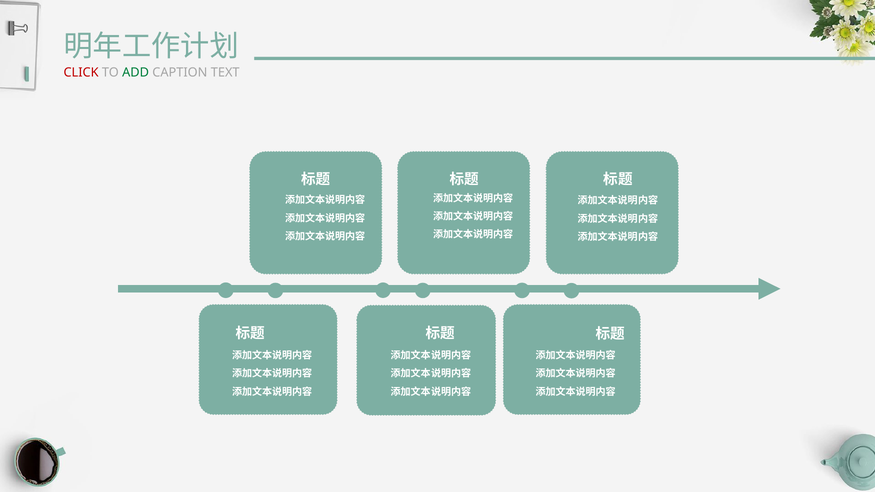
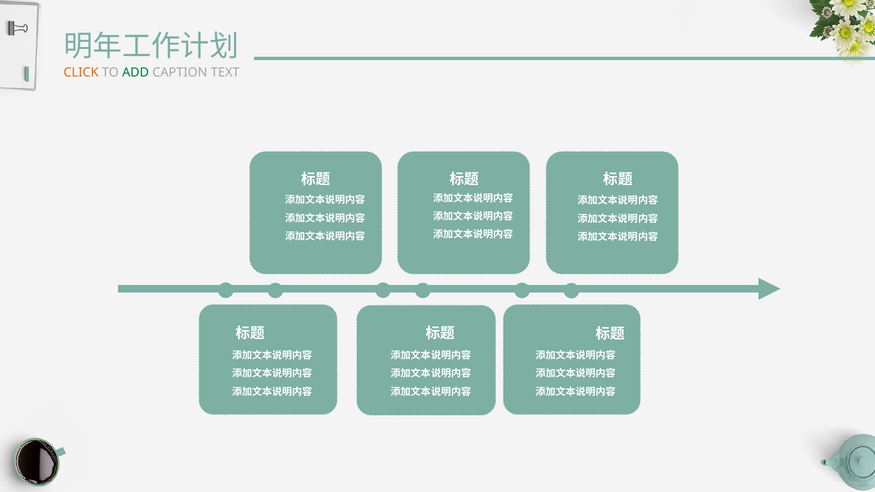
CLICK colour: red -> orange
